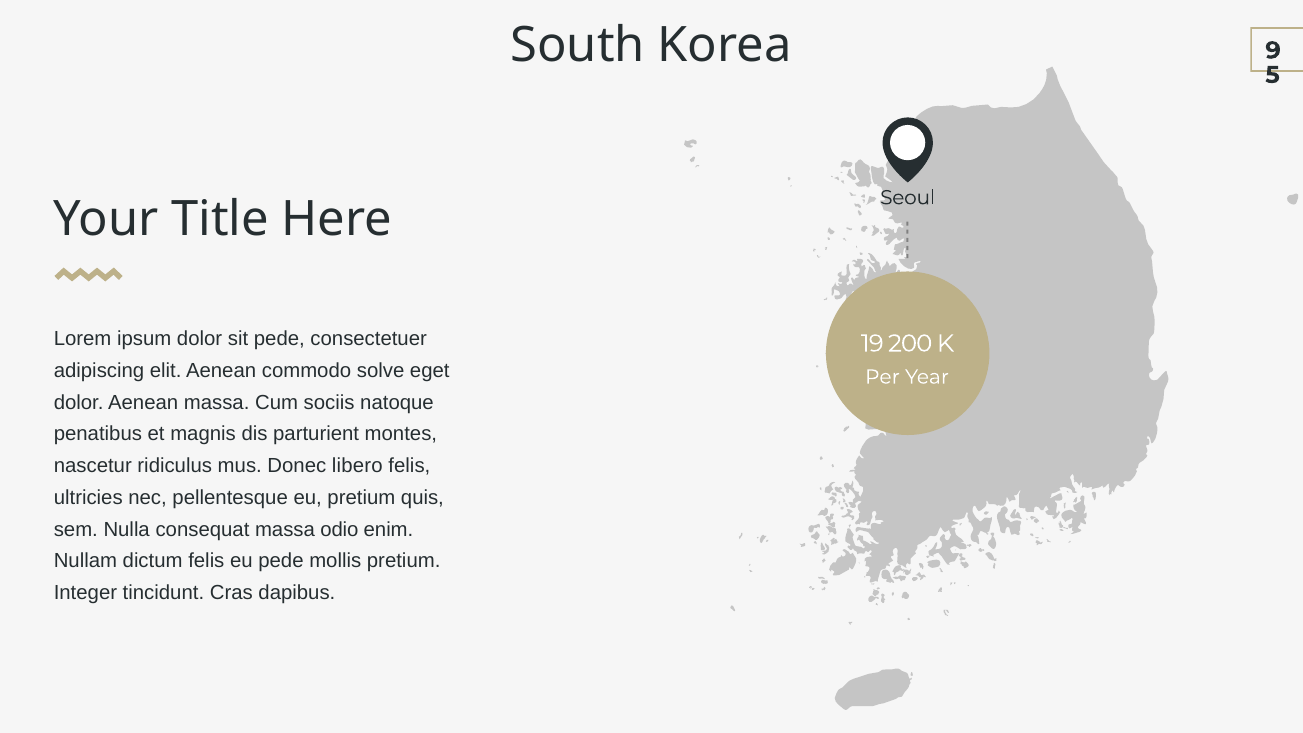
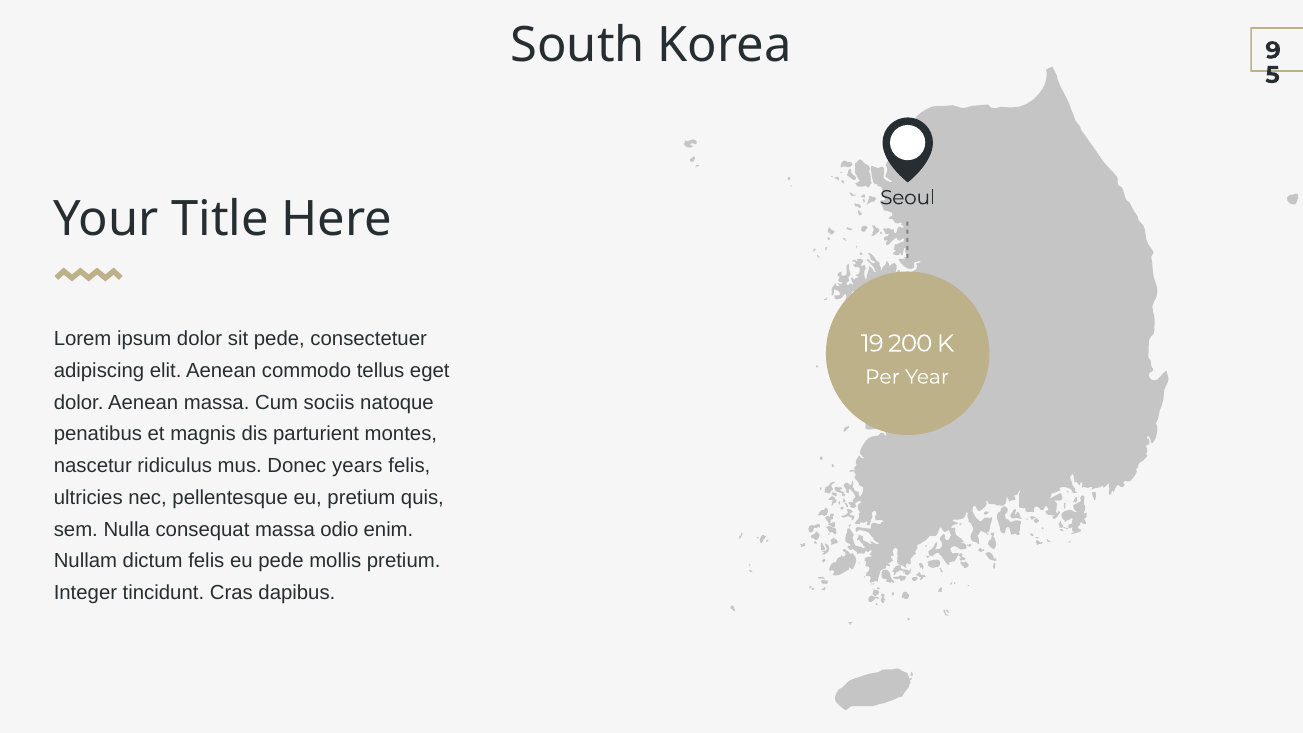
solve: solve -> tellus
libero: libero -> years
